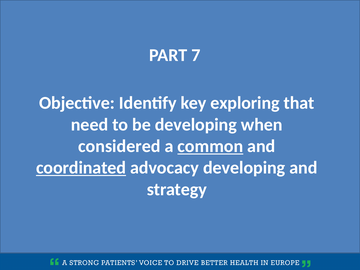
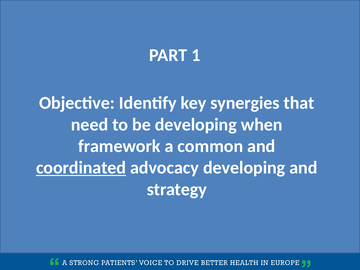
7: 7 -> 1
exploring: exploring -> synergies
considered: considered -> framework
common underline: present -> none
